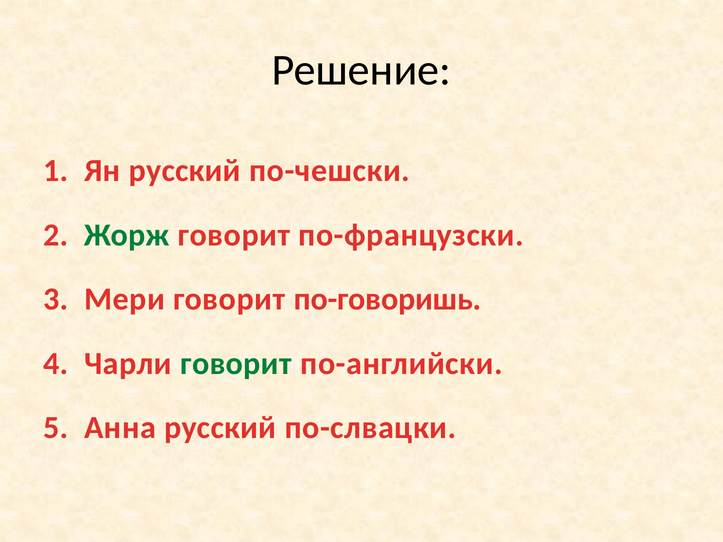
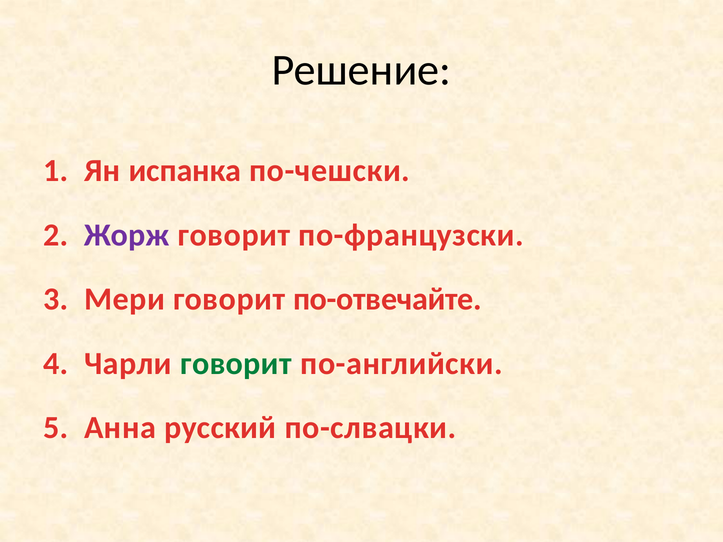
Ян русский: русский -> испанка
Жорж colour: green -> purple
по-говоришь: по-говоришь -> по-отвечайте
